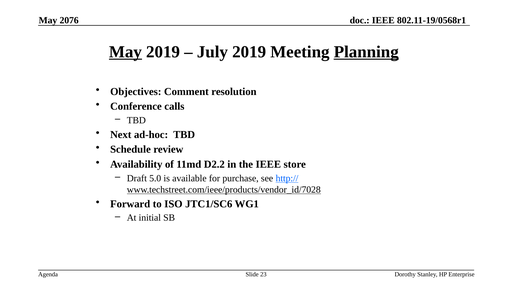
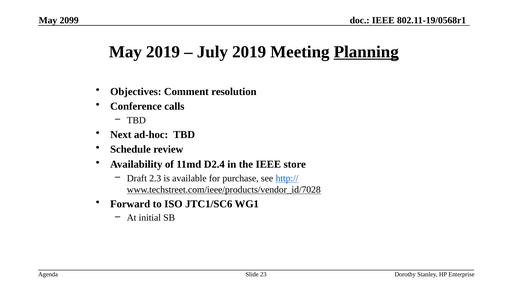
2076: 2076 -> 2099
May at (125, 52) underline: present -> none
D2.2: D2.2 -> D2.4
5.0: 5.0 -> 2.3
